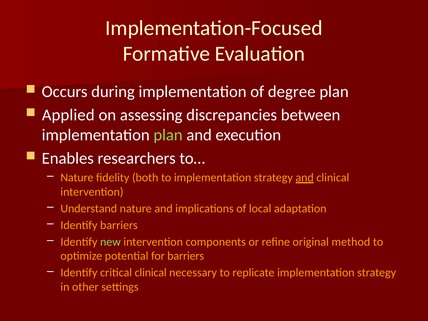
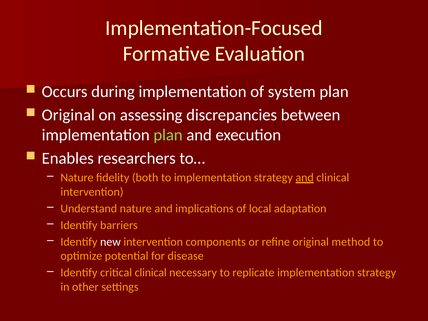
degree: degree -> system
Applied at (68, 115): Applied -> Original
new colour: light green -> white
for barriers: barriers -> disease
